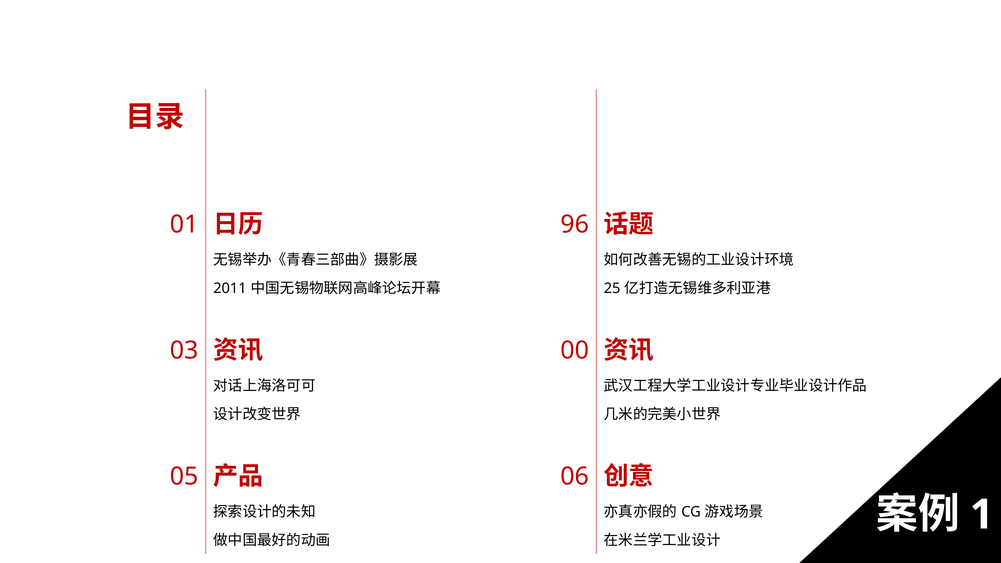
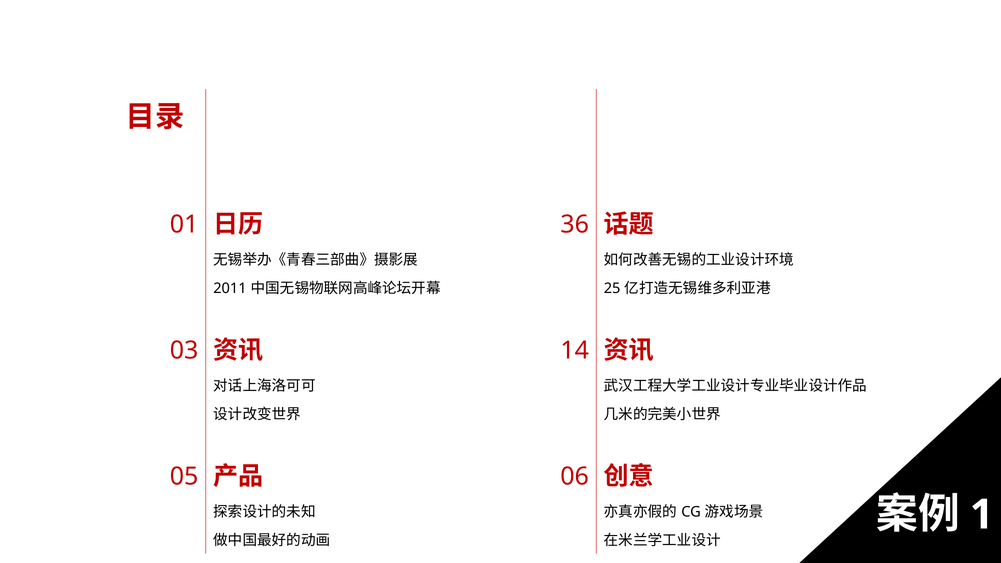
96: 96 -> 36
00: 00 -> 14
